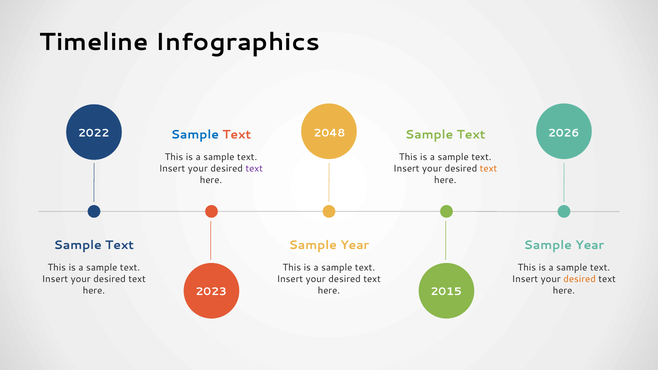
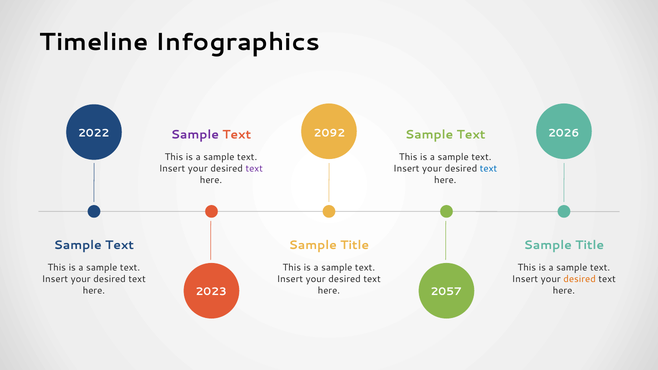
2048: 2048 -> 2092
Sample at (195, 135) colour: blue -> purple
text at (489, 169) colour: orange -> blue
Year at (355, 245): Year -> Title
Year at (590, 245): Year -> Title
2015: 2015 -> 2057
